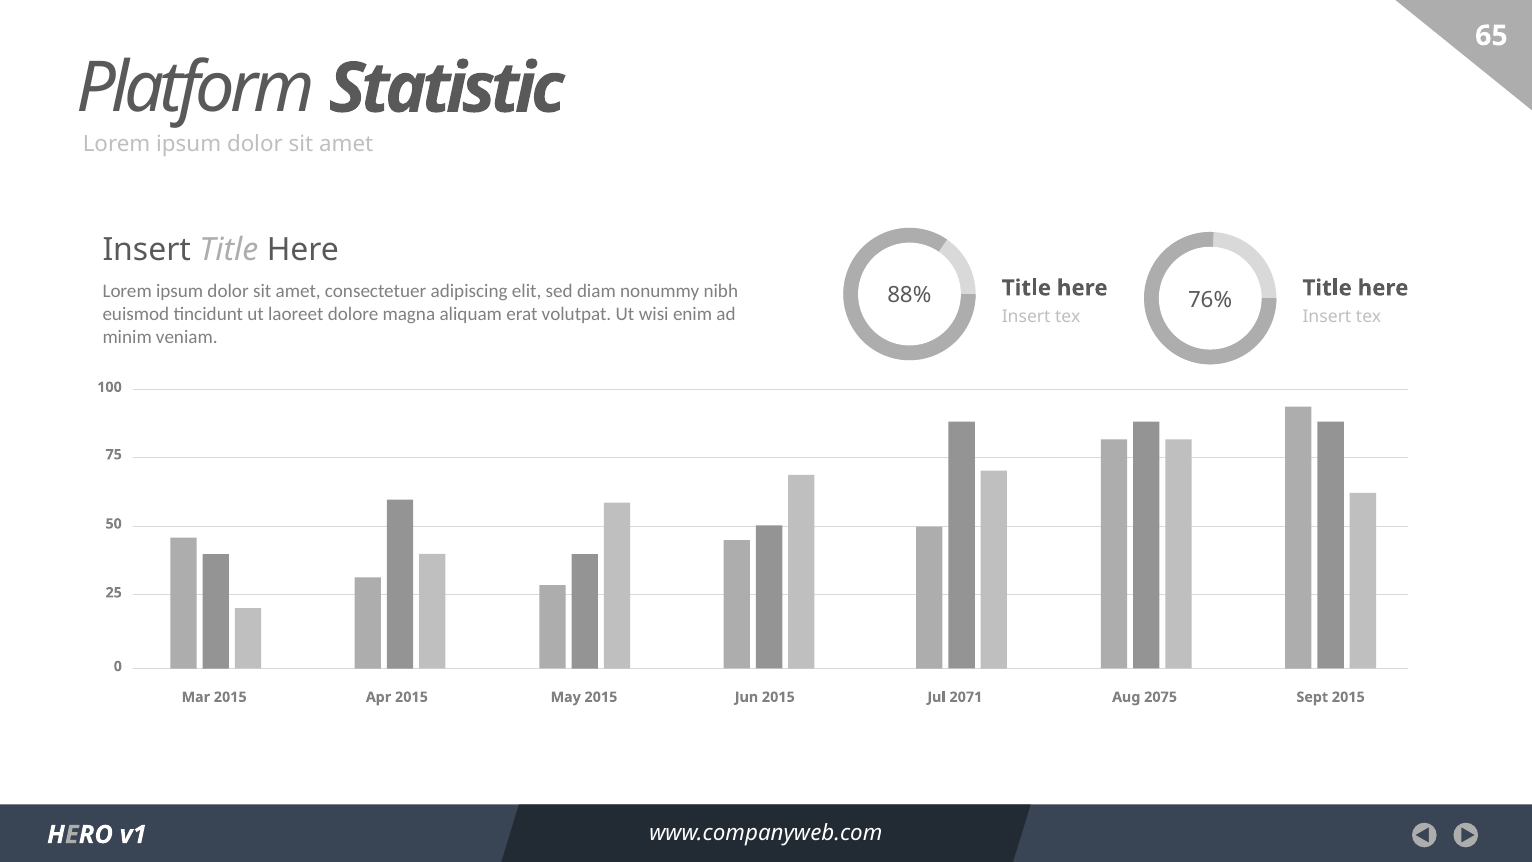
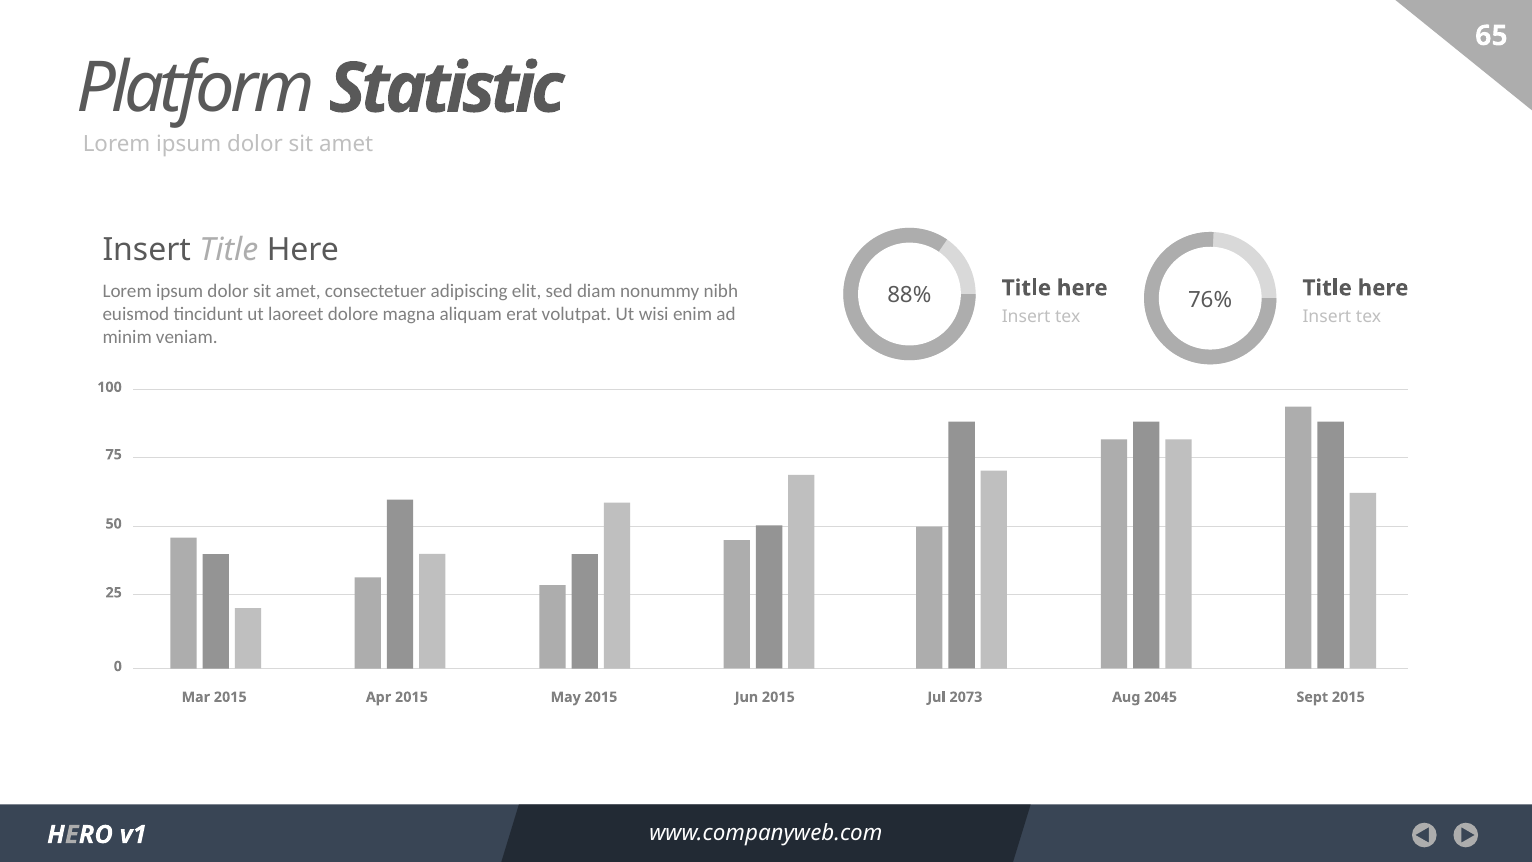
2071: 2071 -> 2073
2075: 2075 -> 2045
